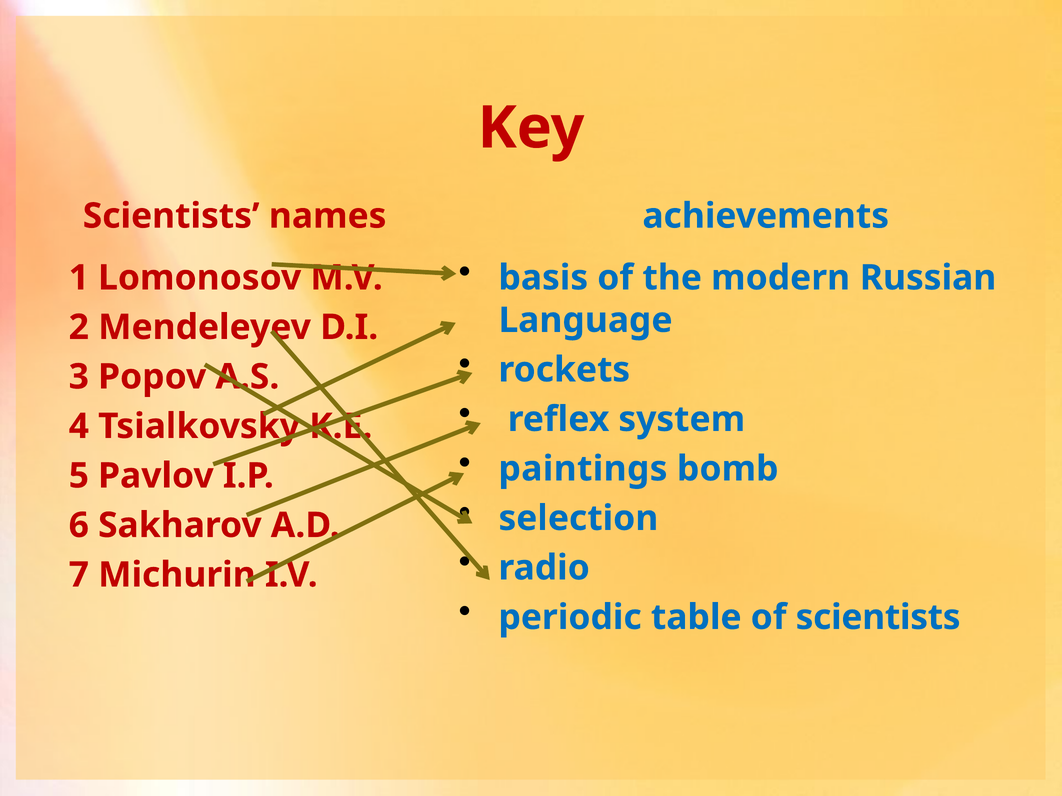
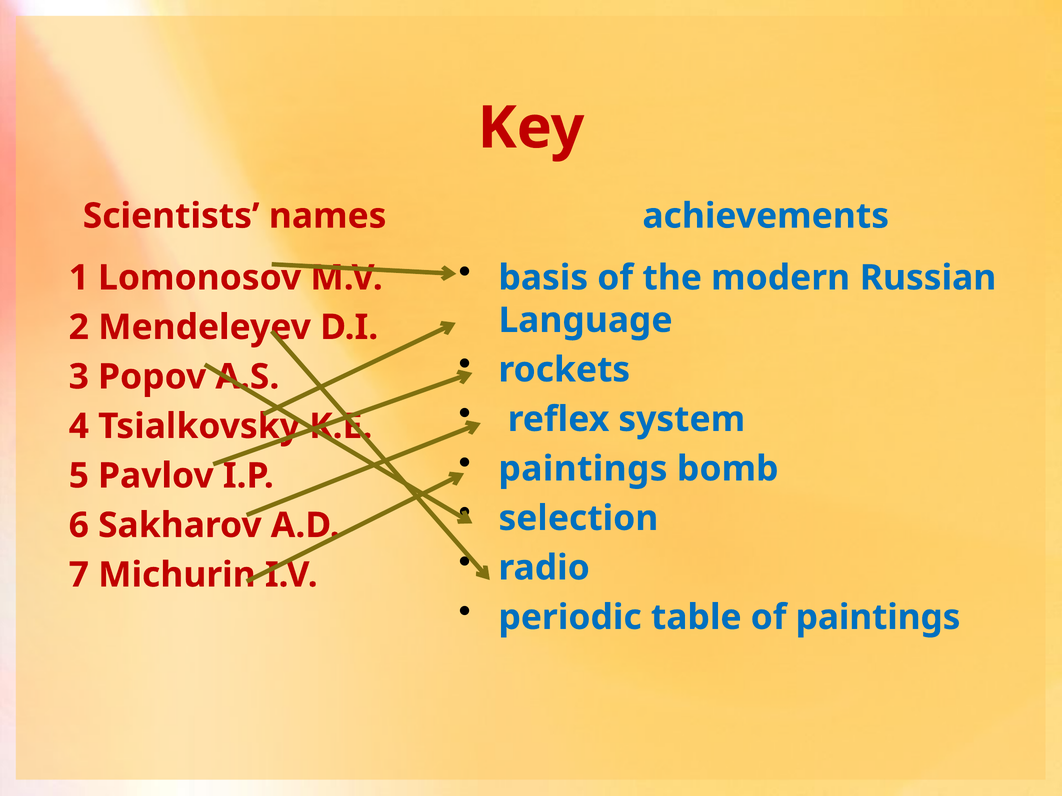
of scientists: scientists -> paintings
